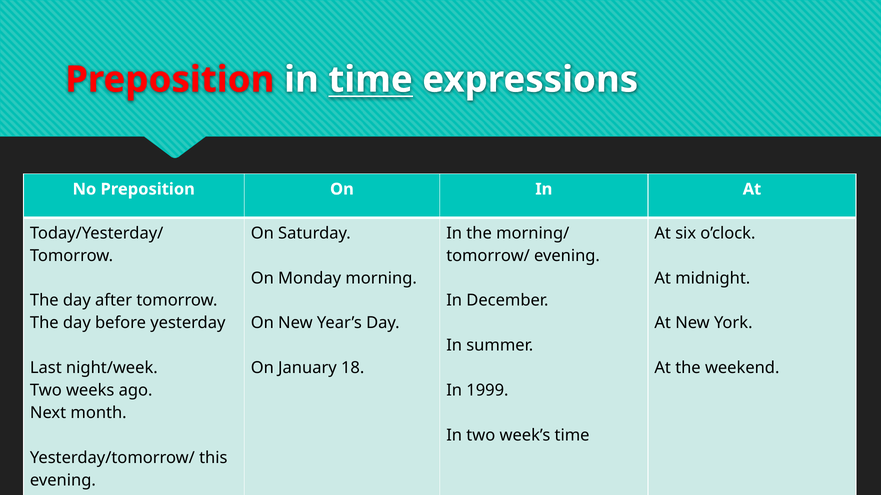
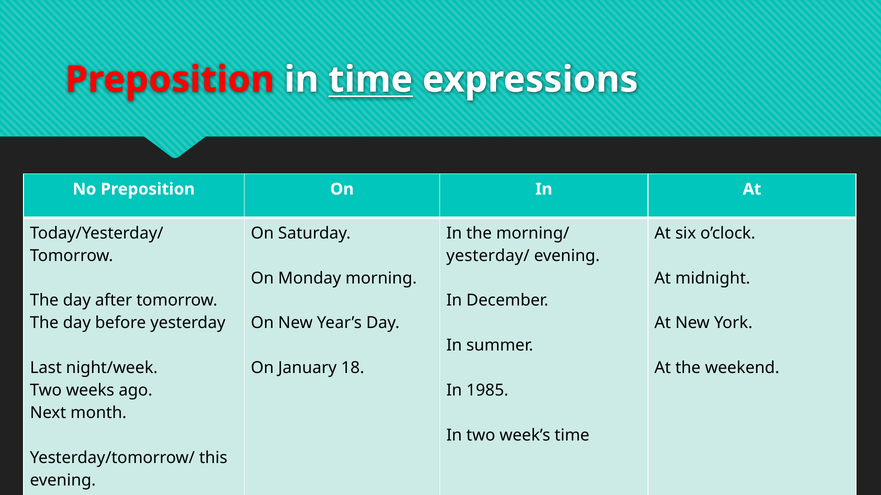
tomorrow/: tomorrow/ -> yesterday/
1999: 1999 -> 1985
